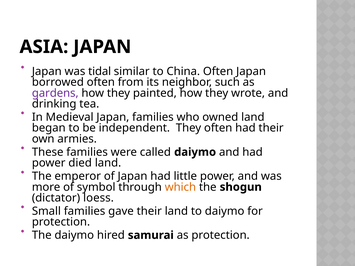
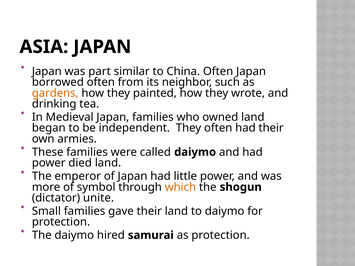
tidal: tidal -> part
gardens colour: purple -> orange
loess: loess -> unite
